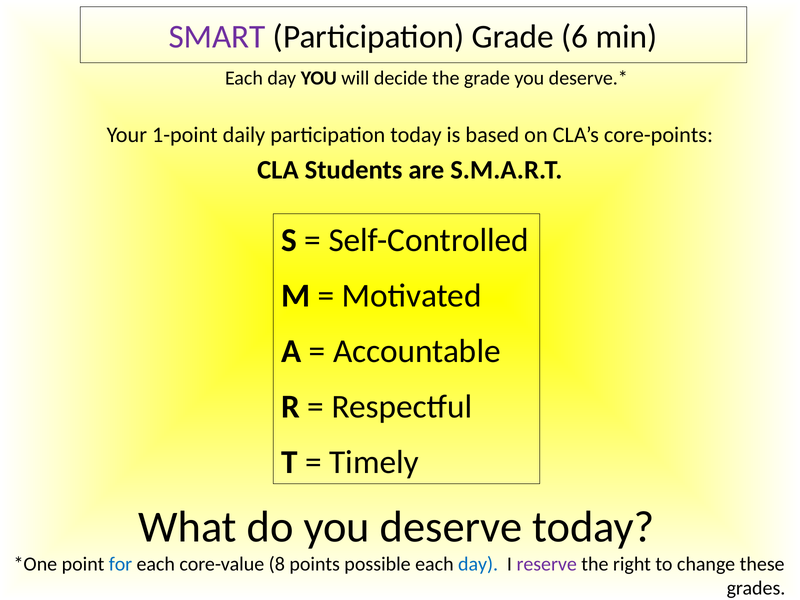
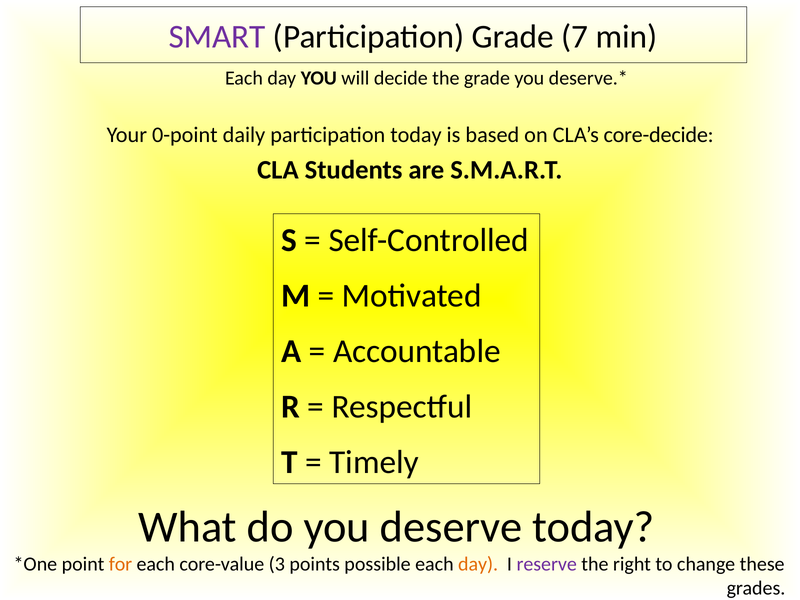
6: 6 -> 7
1-point: 1-point -> 0-point
core-points: core-points -> core-decide
for colour: blue -> orange
8: 8 -> 3
day at (478, 564) colour: blue -> orange
